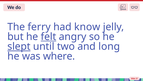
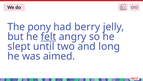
ferry: ferry -> pony
know: know -> berry
slept underline: present -> none
where: where -> aimed
